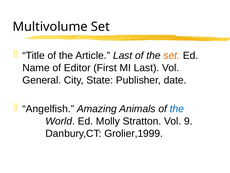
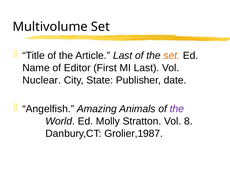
General: General -> Nuclear
the at (177, 109) colour: blue -> purple
9: 9 -> 8
Grolier,1999: Grolier,1999 -> Grolier,1987
